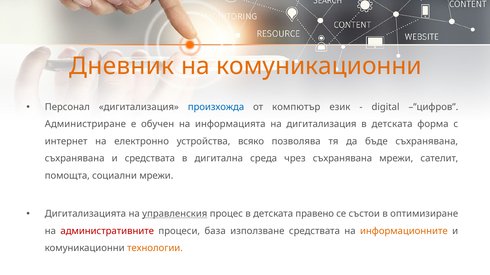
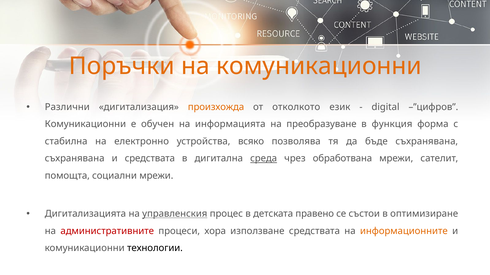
Дневник: Дневник -> Поръчки
Персонал: Персонал -> Различни
произхожда colour: blue -> orange
компютър: компютър -> отколкото
Администриране at (85, 124): Администриране -> Комуникационни
на дигитализация: дигитализация -> преобразуване
детската at (392, 124): детската -> функция
интернет: интернет -> стабилна
среда underline: none -> present
чрез съхранявана: съхранявана -> обработвана
база: база -> хора
технологии colour: orange -> black
